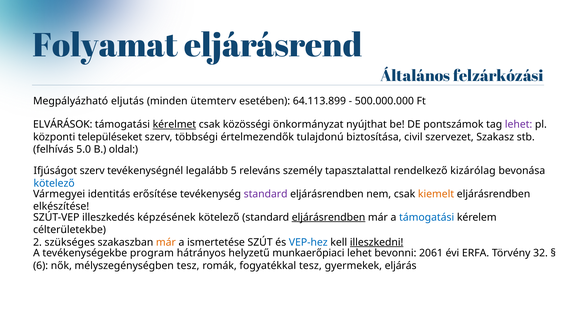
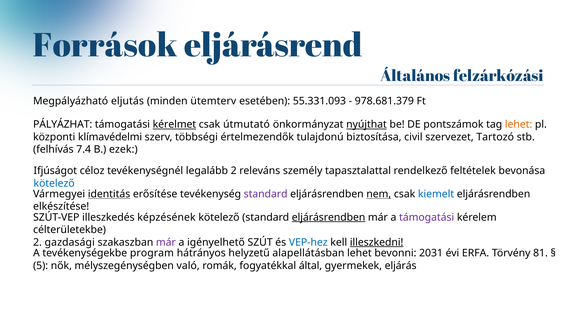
Folyamat: Folyamat -> Források
64.113.899: 64.113.899 -> 55.331.093
500.000.000: 500.000.000 -> 978.681.379
ELVÁRÁSOK: ELVÁRÁSOK -> PÁLYÁZHAT
közösségi: közösségi -> útmutató
nyújthat underline: none -> present
lehet at (519, 124) colour: purple -> orange
településeket: településeket -> klímavédelmi
Szakasz: Szakasz -> Tartozó
5.0: 5.0 -> 7.4
oldal: oldal -> ezek
Ifjúságot szerv: szerv -> céloz
legalább 5: 5 -> 2
kizárólag: kizárólag -> feltételek
identitás underline: none -> present
nem underline: none -> present
kiemelt colour: orange -> blue
támogatási at (427, 217) colour: blue -> purple
szükséges: szükséges -> gazdasági
már at (166, 242) colour: orange -> purple
ismertetése: ismertetése -> igényelhető
munkaerőpiaci: munkaerőpiaci -> alapellátásban
2061: 2061 -> 2031
32: 32 -> 81
6: 6 -> 5
mélyszegénységben tesz: tesz -> való
fogyatékkal tesz: tesz -> által
